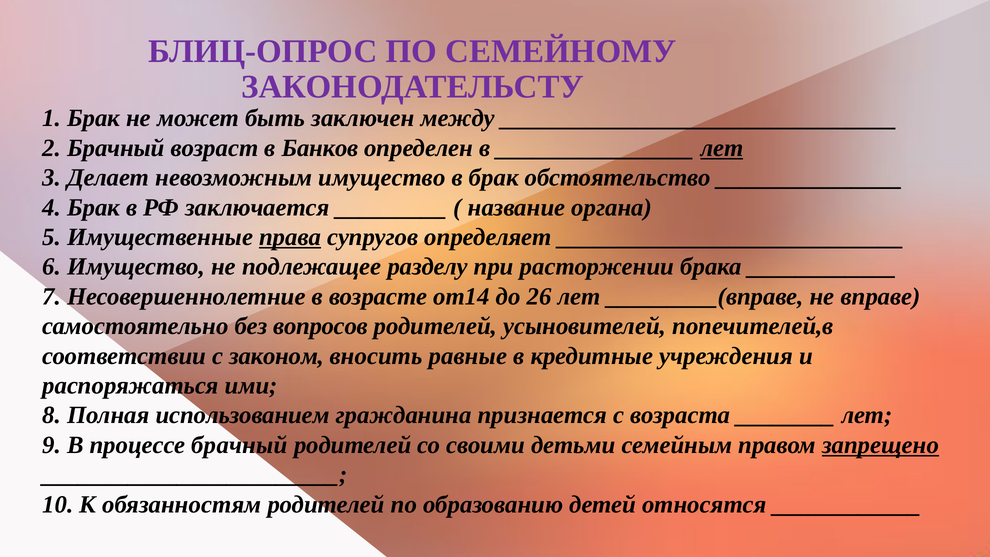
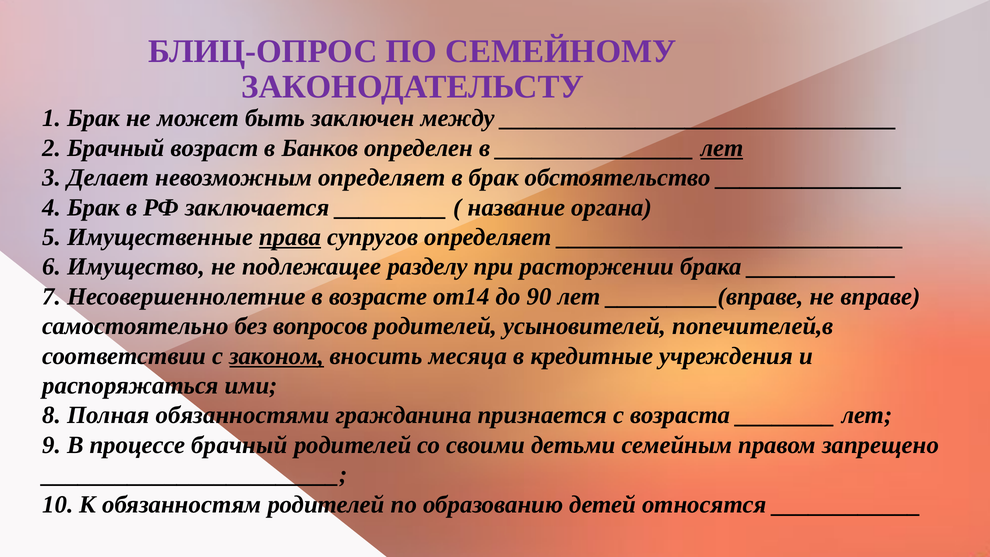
невозможным имущество: имущество -> определяет
26: 26 -> 90
законом underline: none -> present
равные: равные -> месяца
использованием: использованием -> обязанностями
запрещено underline: present -> none
